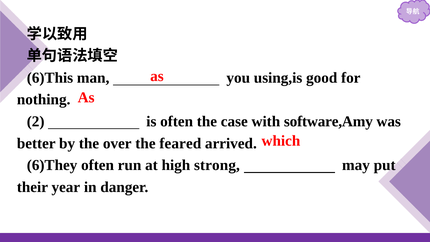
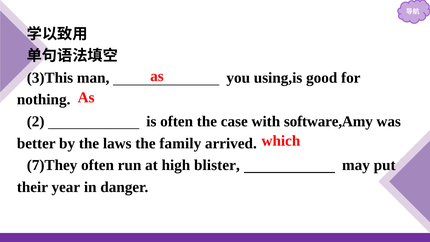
6)This: 6)This -> 3)This
over: over -> laws
feared: feared -> family
6)They: 6)They -> 7)They
strong: strong -> blister
